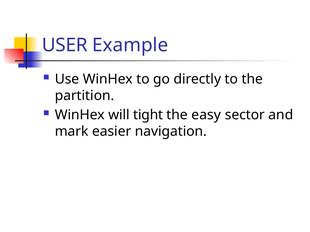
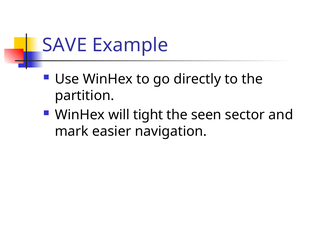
USER: USER -> SAVE
easy: easy -> seen
